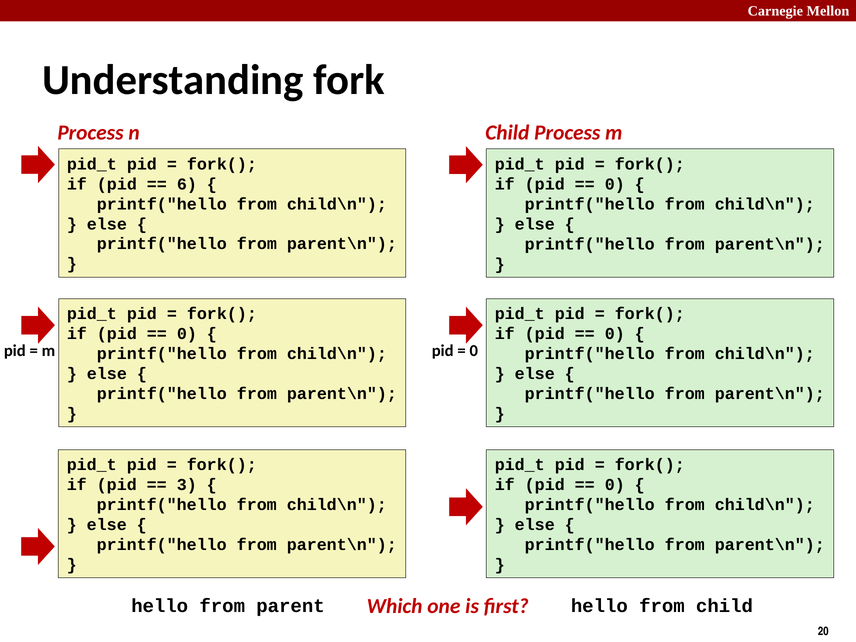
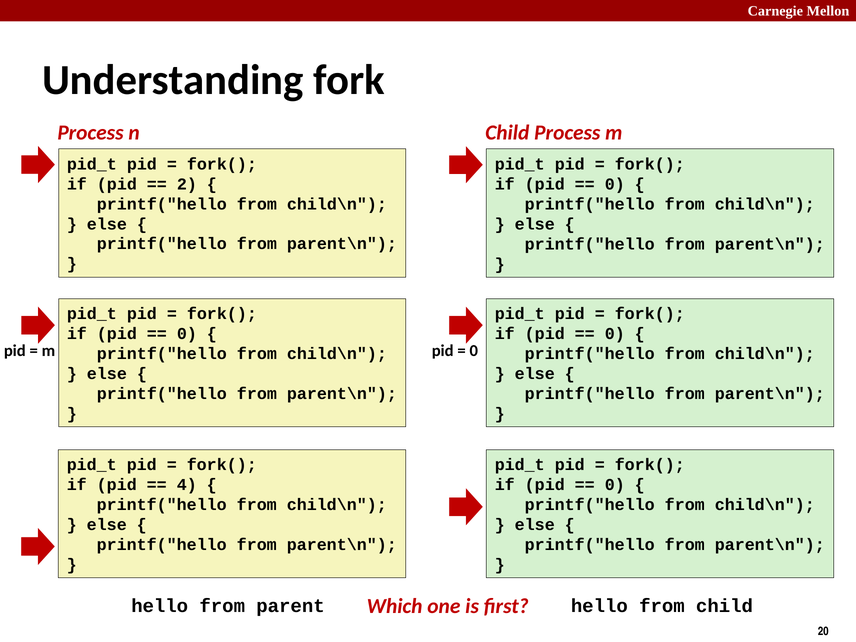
6: 6 -> 2
3: 3 -> 4
